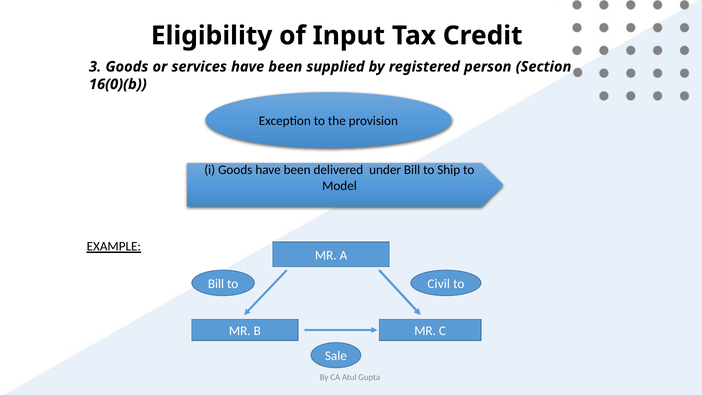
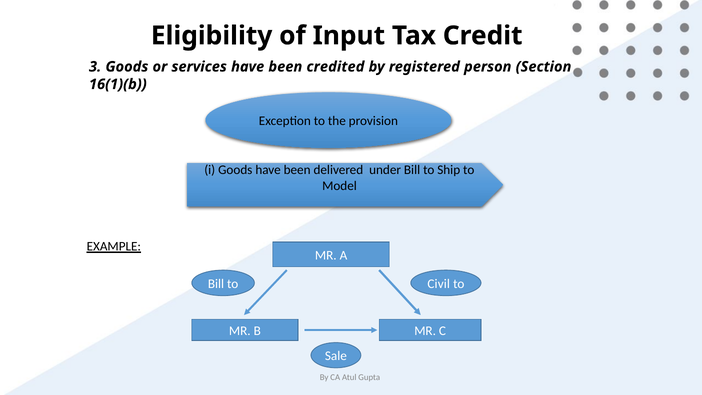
supplied: supplied -> credited
16(0)(b: 16(0)(b -> 16(1)(b
